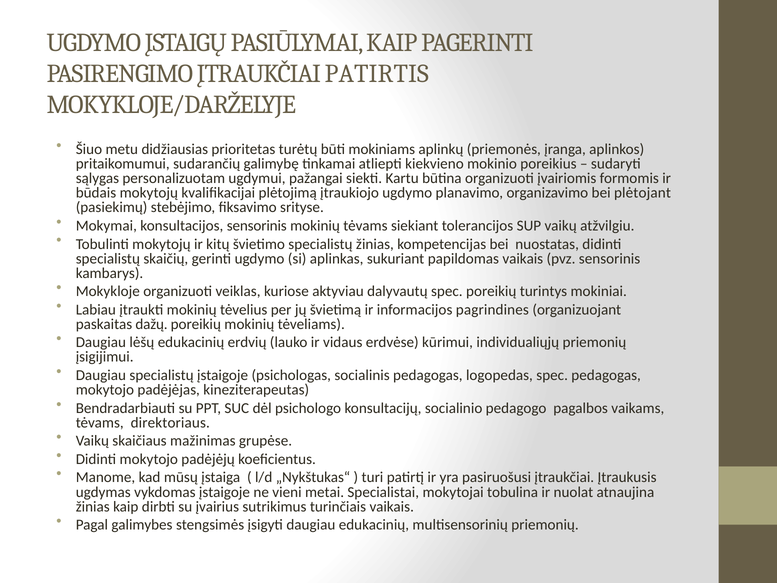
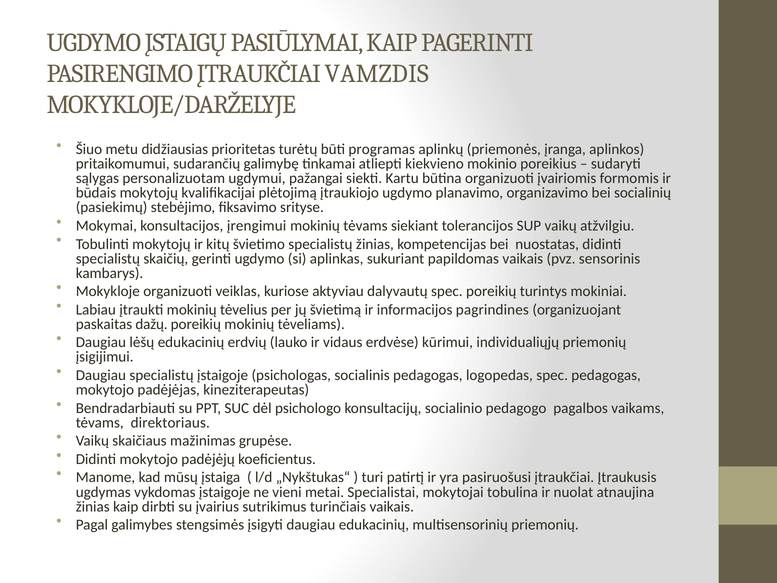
PATIRTIS: PATIRTIS -> VAMZDIS
mokiniams: mokiniams -> programas
plėtojant: plėtojant -> socialinių
konsultacijos sensorinis: sensorinis -> įrengimui
